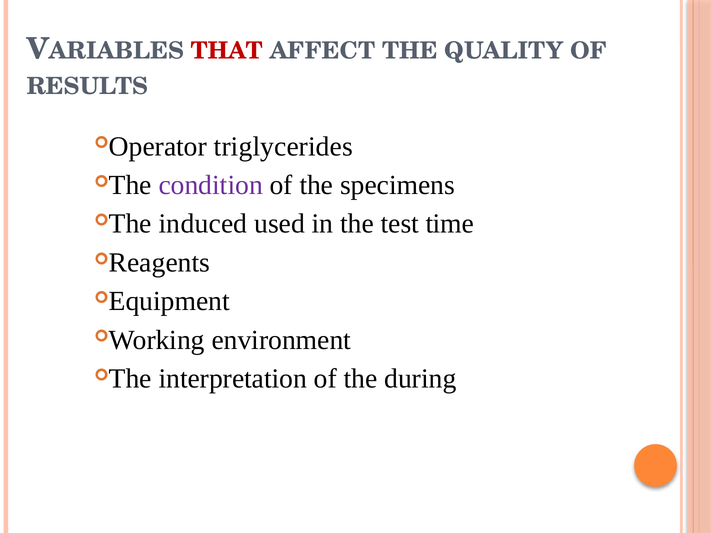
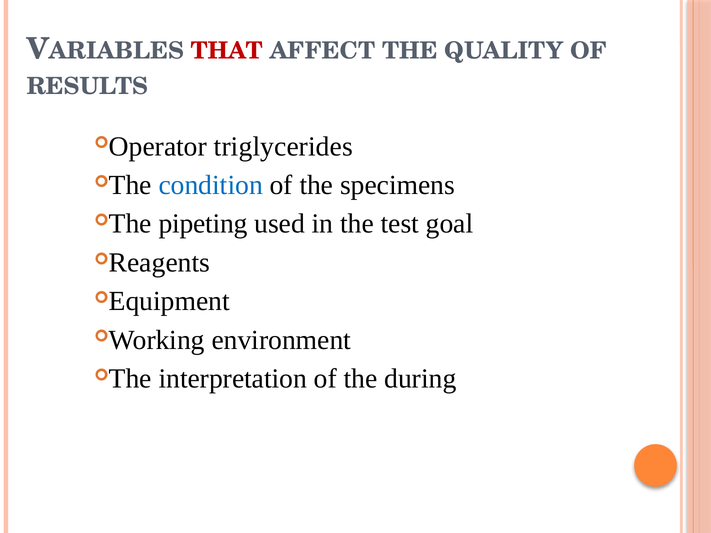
condition colour: purple -> blue
induced: induced -> pipeting
time: time -> goal
